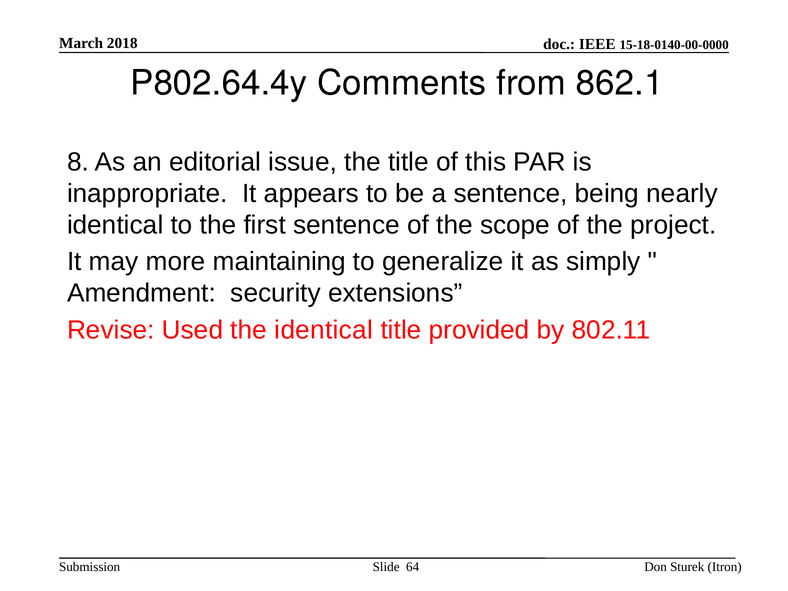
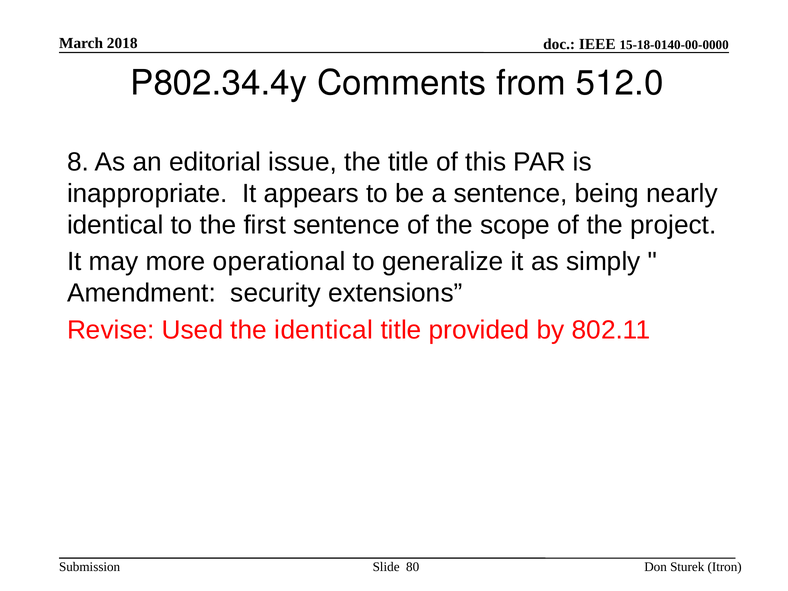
P802.64.4y: P802.64.4y -> P802.34.4y
862.1: 862.1 -> 512.0
maintaining: maintaining -> operational
64: 64 -> 80
